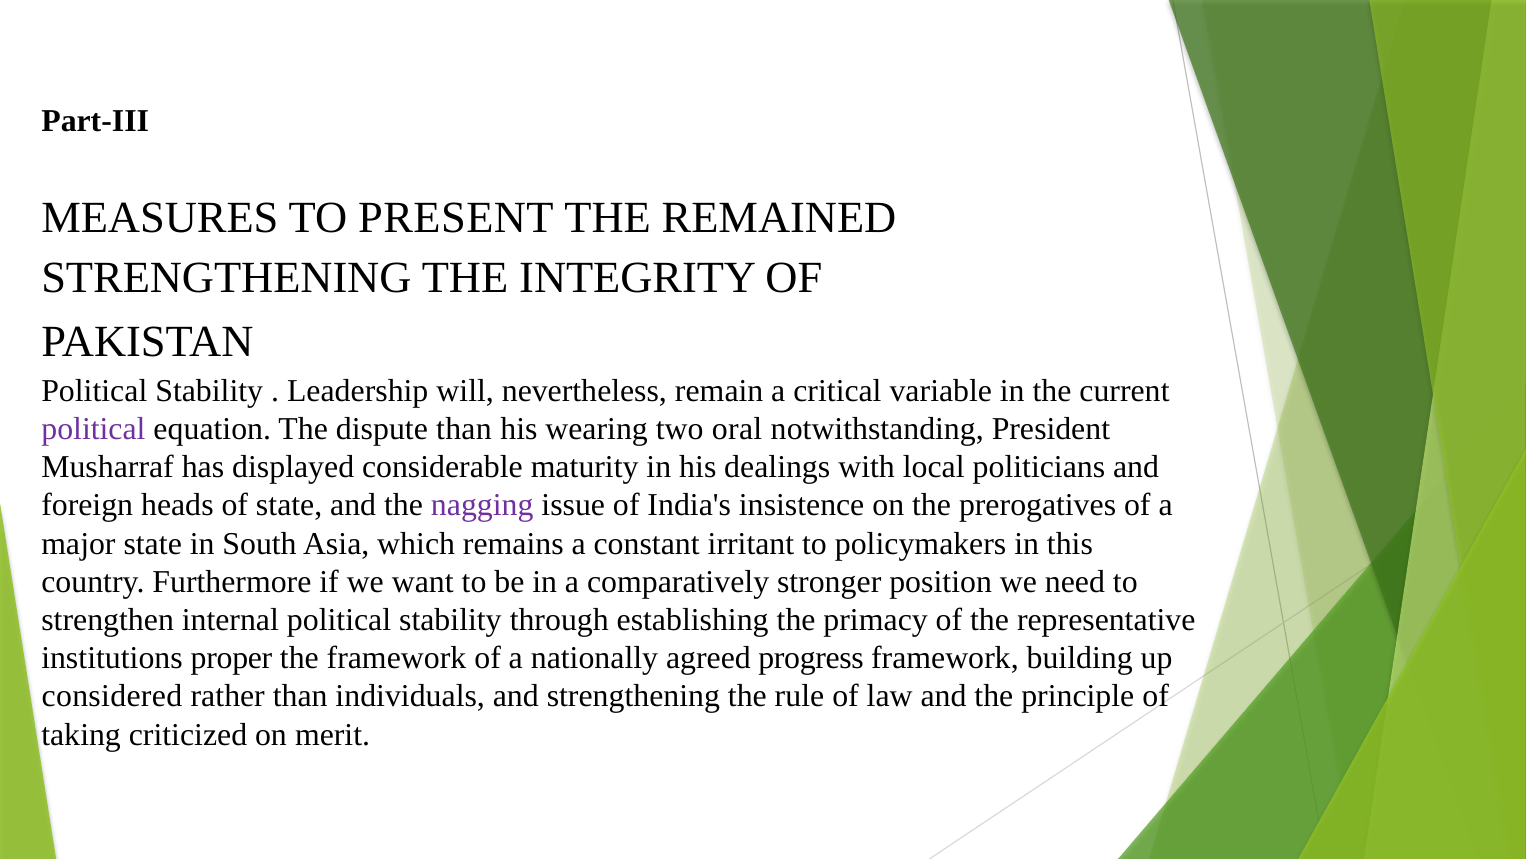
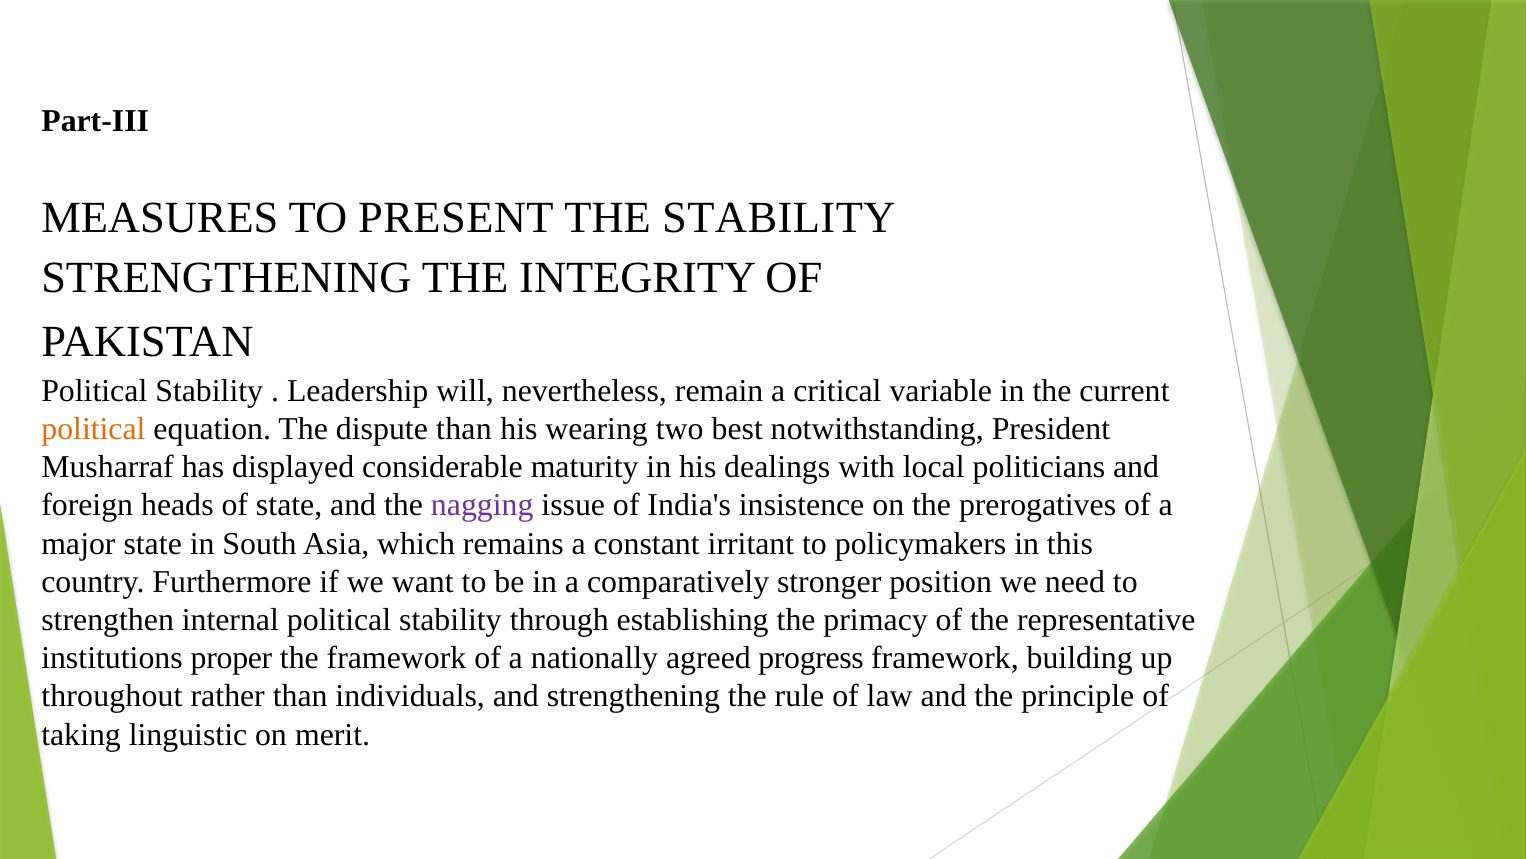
THE REMAINED: REMAINED -> STABILITY
political at (93, 429) colour: purple -> orange
oral: oral -> best
considered: considered -> throughout
criticized: criticized -> linguistic
